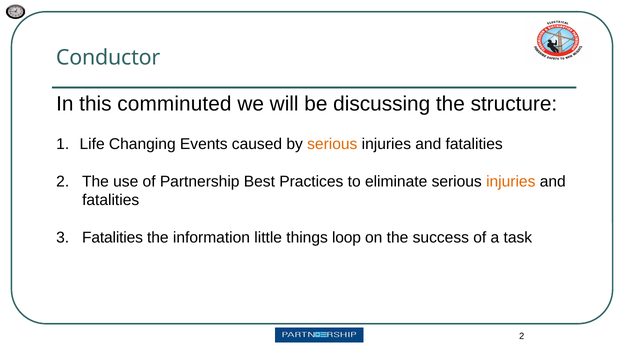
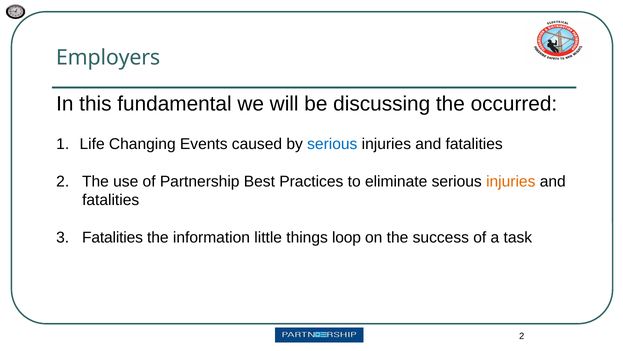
Conductor: Conductor -> Employers
comminuted: comminuted -> fundamental
structure: structure -> occurred
serious at (332, 144) colour: orange -> blue
